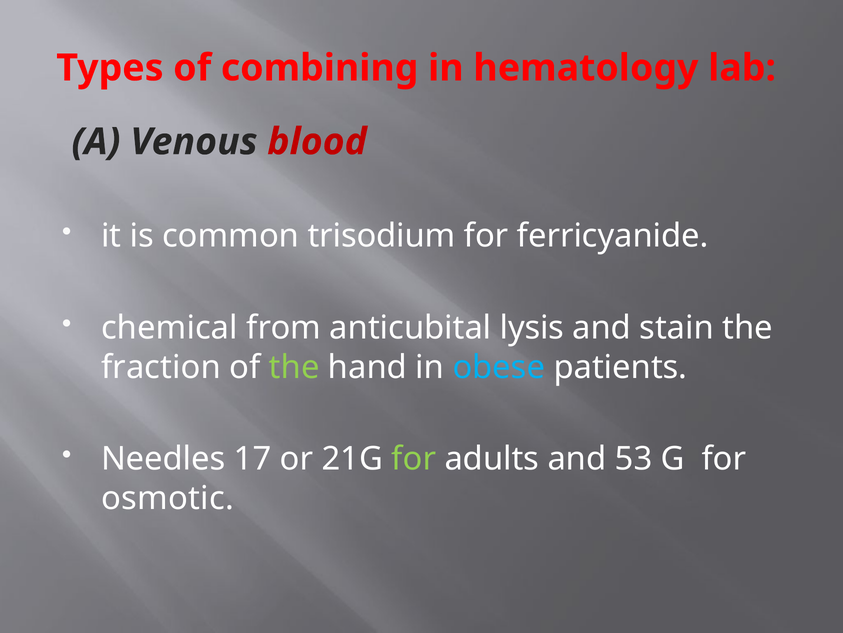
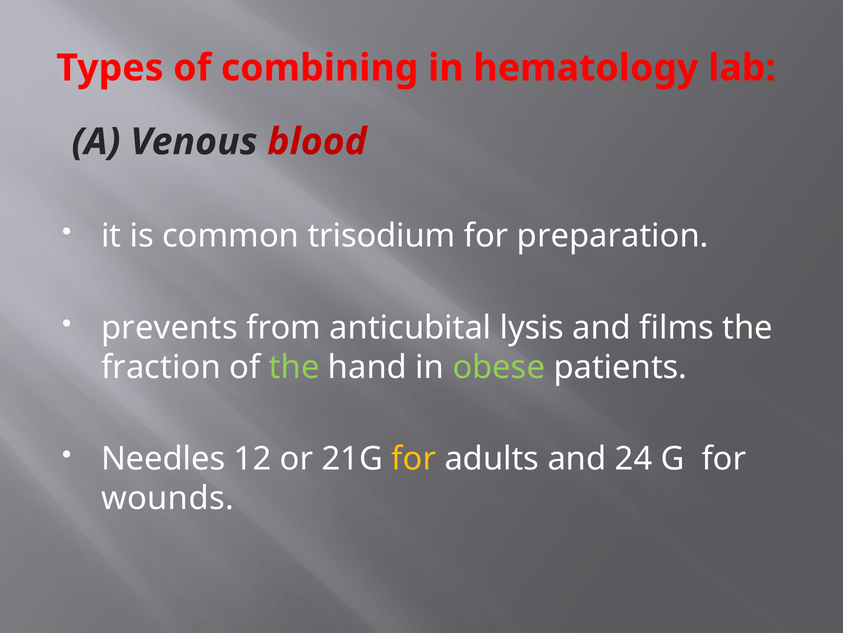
ferricyanide: ferricyanide -> preparation
chemical: chemical -> prevents
stain: stain -> films
obese colour: light blue -> light green
17: 17 -> 12
for at (414, 458) colour: light green -> yellow
53: 53 -> 24
osmotic: osmotic -> wounds
